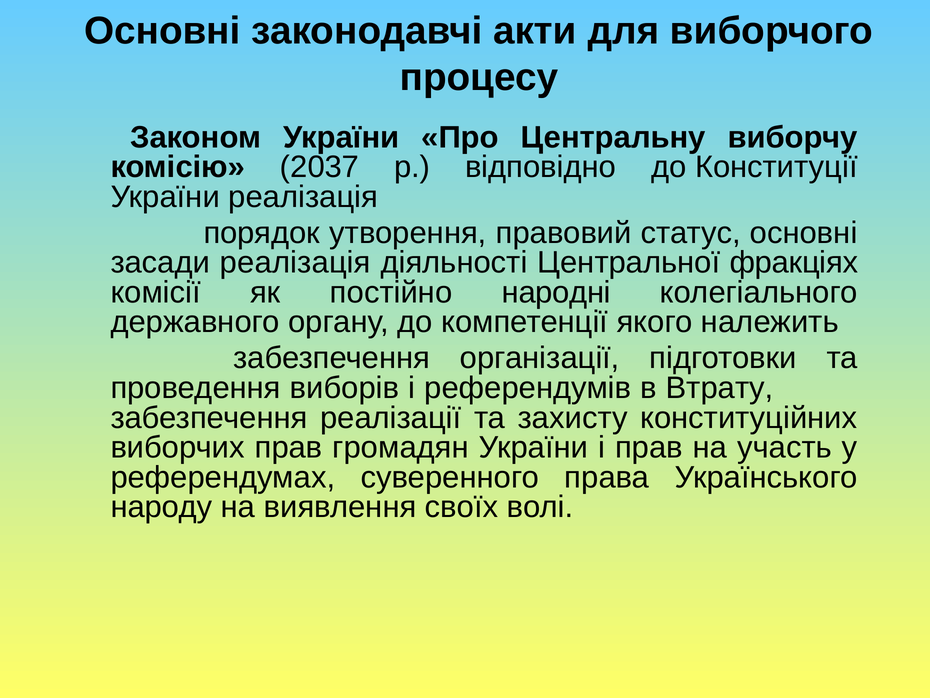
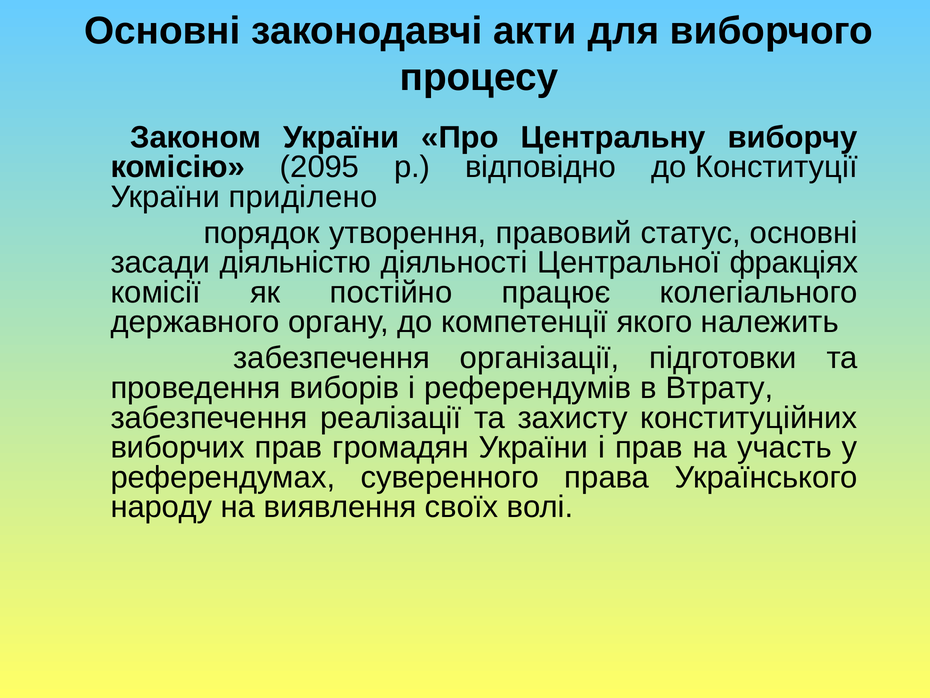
2037: 2037 -> 2095
України реалізація: реалізація -> приділено
засади реалізація: реалізація -> діяльністю
народні: народні -> працює
